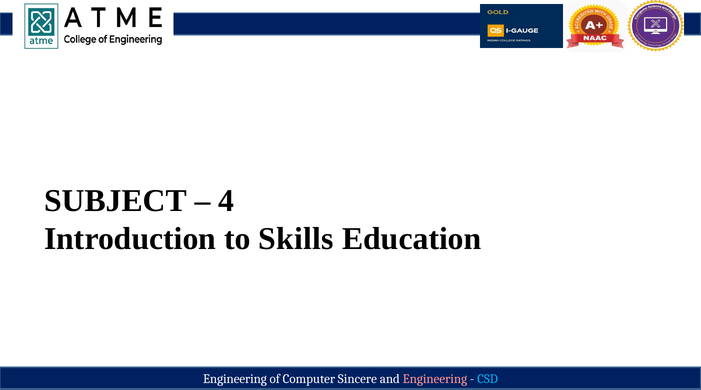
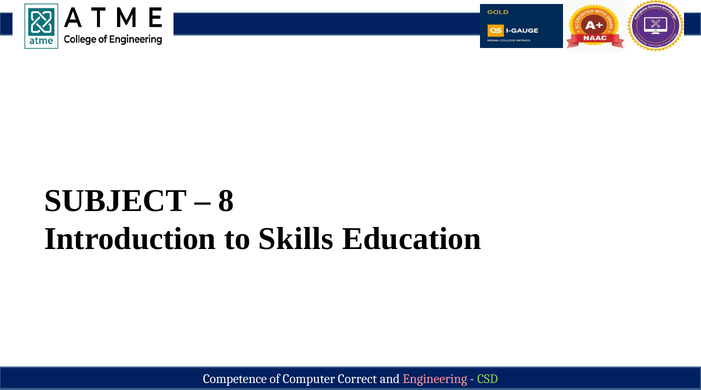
4: 4 -> 8
Engineering at (235, 378): Engineering -> Competence
Sincere: Sincere -> Correct
CSD colour: light blue -> light green
